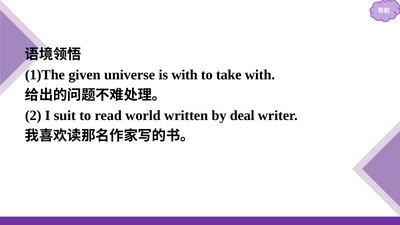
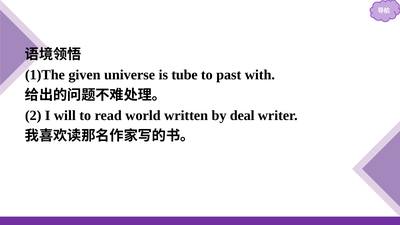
is with: with -> tube
take: take -> past
suit: suit -> will
